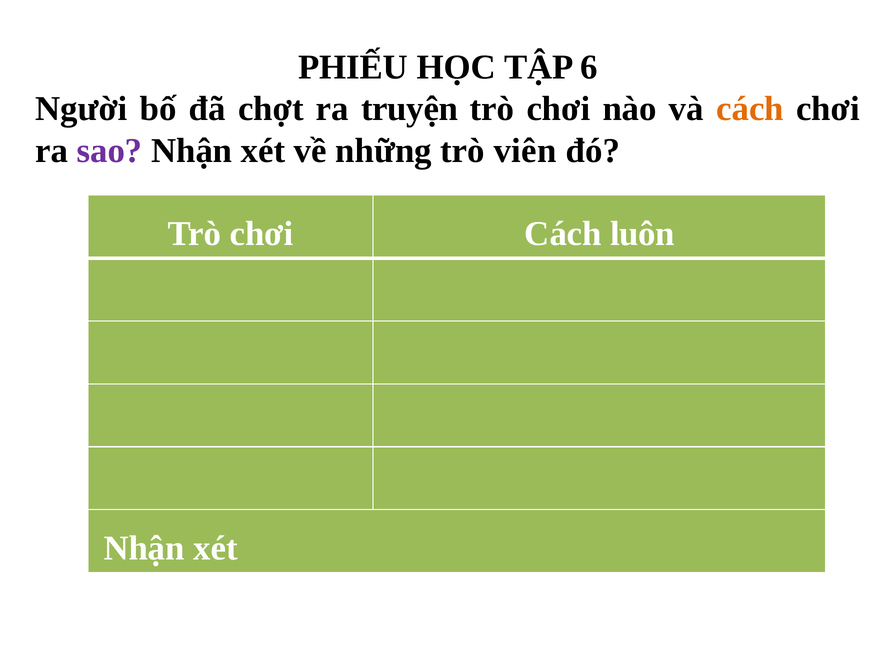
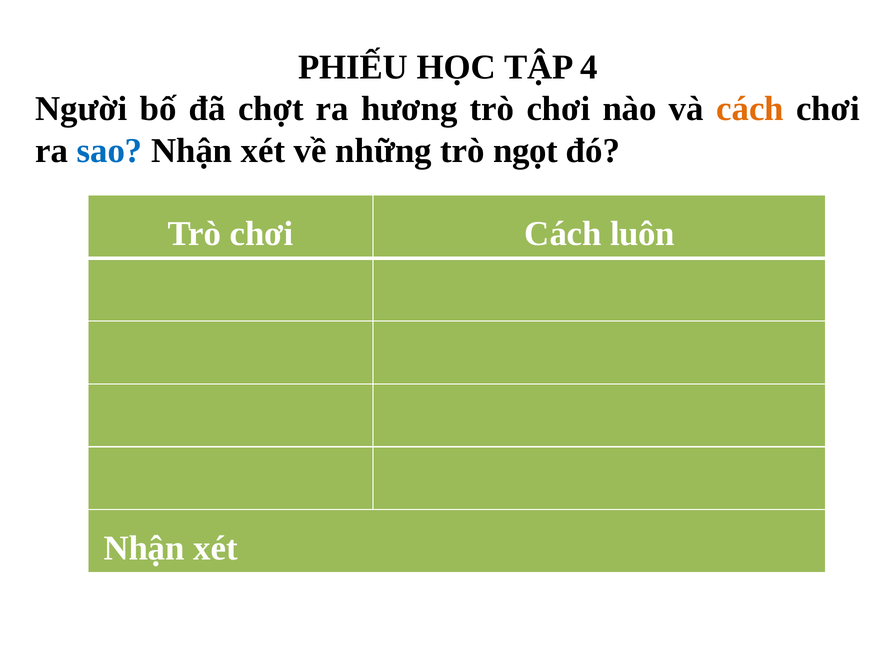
6: 6 -> 4
truyện: truyện -> hương
sao colour: purple -> blue
viên: viên -> ngọt
